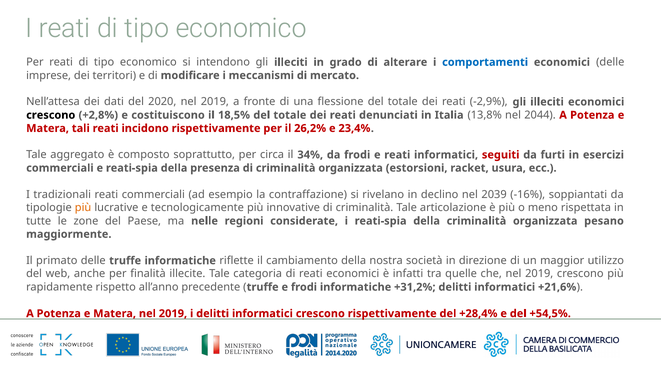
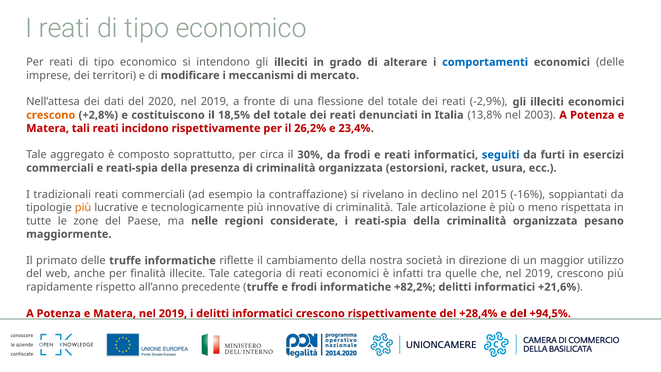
crescono at (51, 115) colour: black -> orange
2044: 2044 -> 2003
34%: 34% -> 30%
seguiti colour: red -> blue
2039: 2039 -> 2015
+31,2%: +31,2% -> +82,2%
+54,5%: +54,5% -> +94,5%
